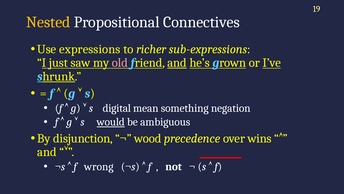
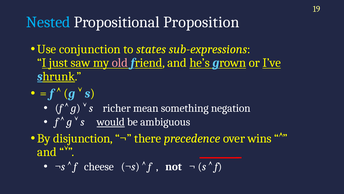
Nested colour: yellow -> light blue
Connectives: Connectives -> Proposition
expressions: expressions -> conjunction
richer: richer -> states
and at (177, 63) underline: present -> none
digital: digital -> richer
wood: wood -> there
wrong: wrong -> cheese
